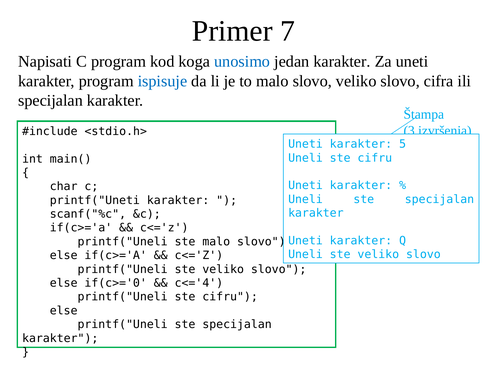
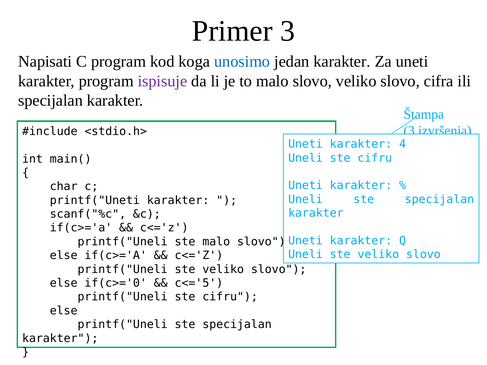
Primer 7: 7 -> 3
ispisuje colour: blue -> purple
5: 5 -> 4
c<='4: c<='4 -> c<='5
